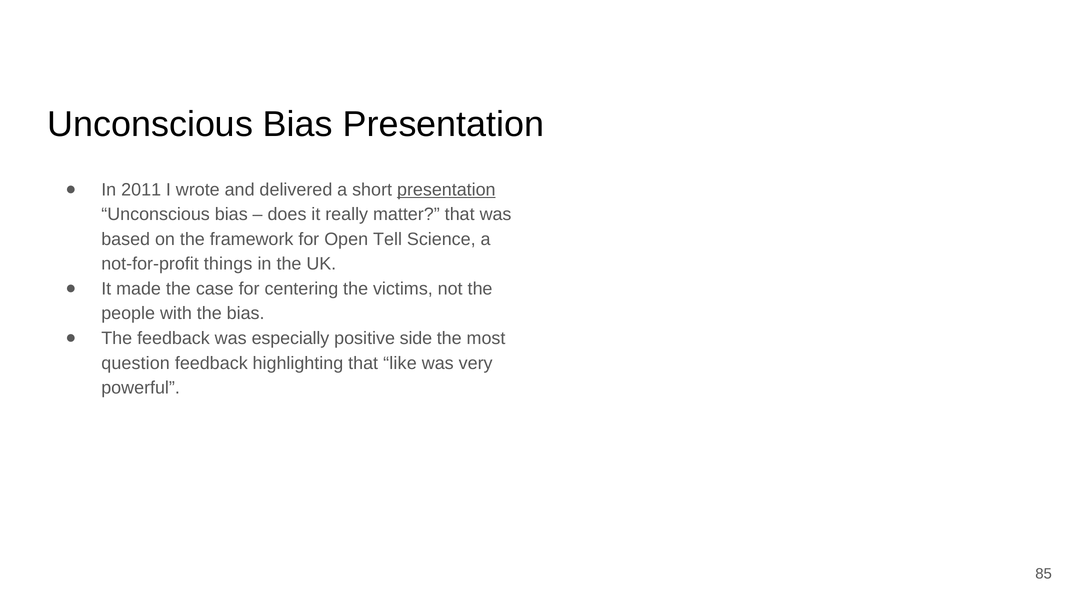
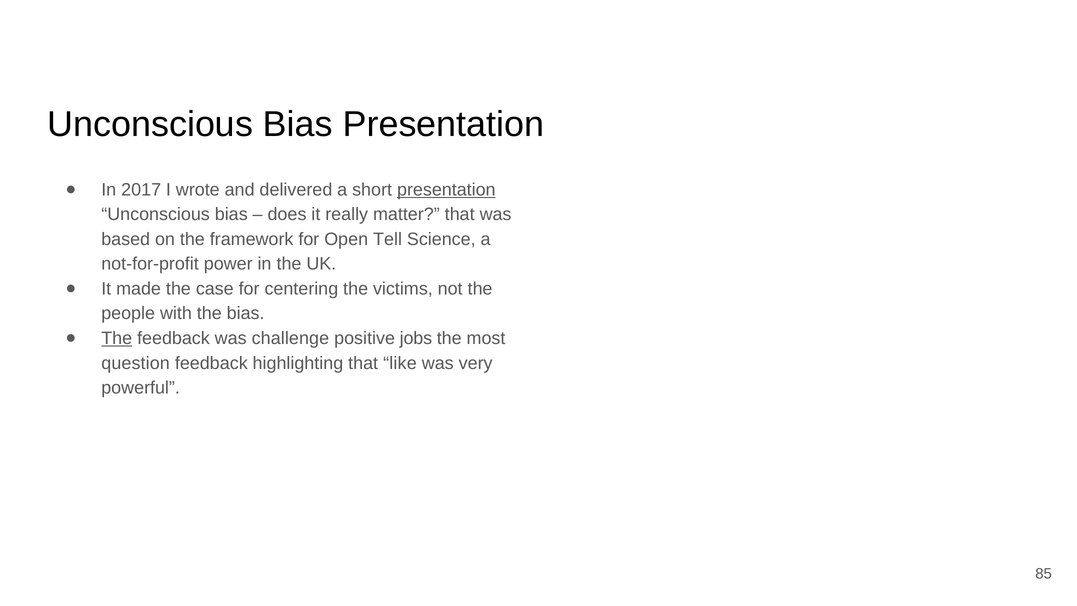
2011: 2011 -> 2017
things: things -> power
The at (117, 338) underline: none -> present
especially: especially -> challenge
side: side -> jobs
